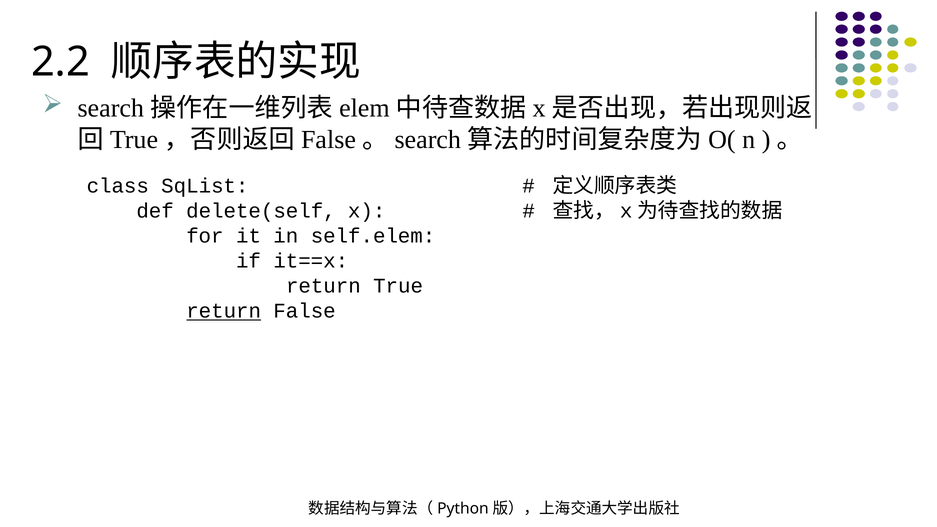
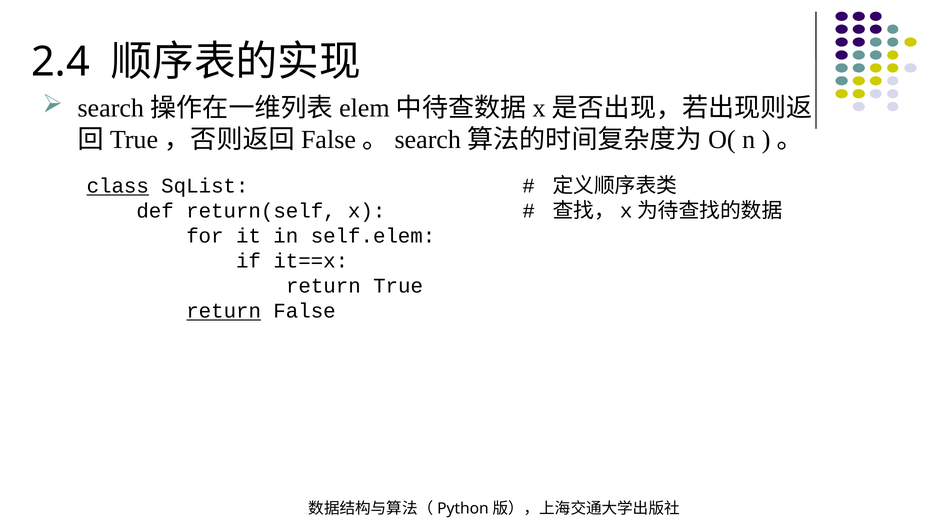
2.2: 2.2 -> 2.4
class underline: none -> present
delete(self: delete(self -> return(self
